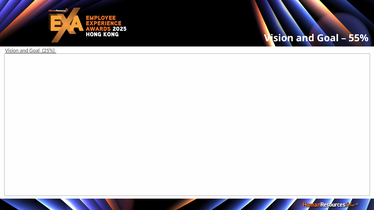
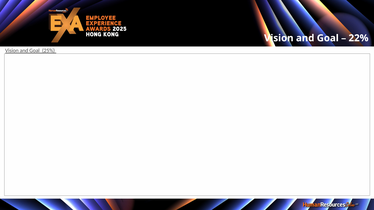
55%: 55% -> 22%
